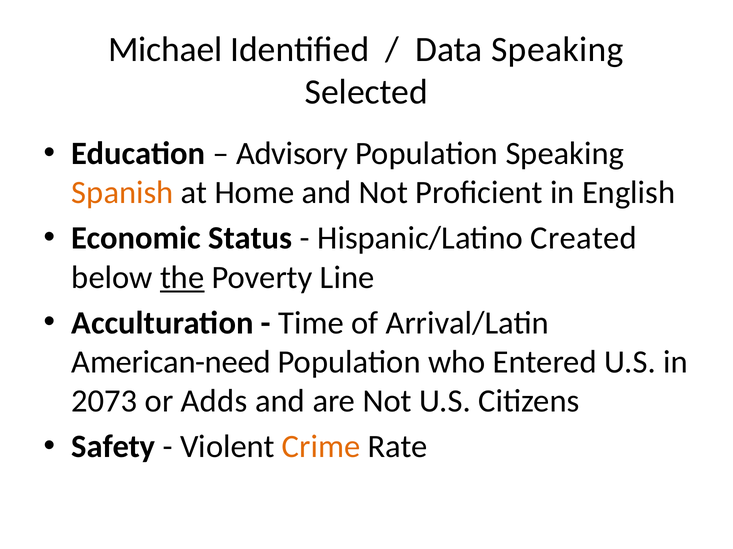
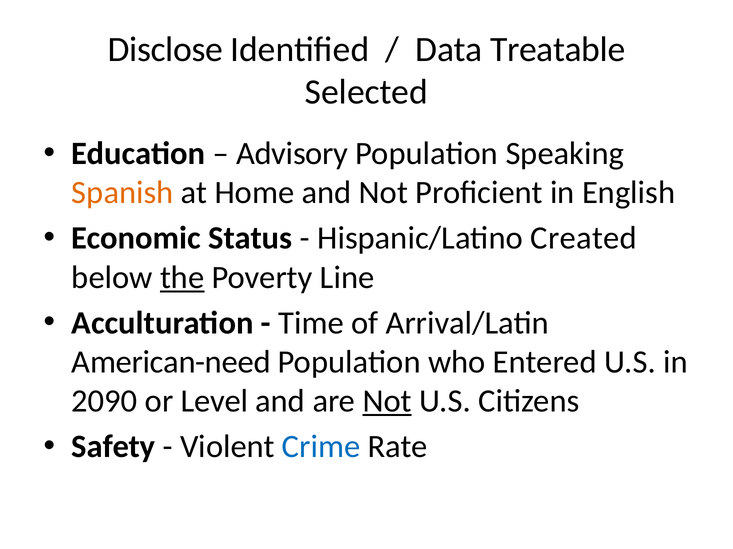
Michael: Michael -> Disclose
Data Speaking: Speaking -> Treatable
2073: 2073 -> 2090
Adds: Adds -> Level
Not at (387, 402) underline: none -> present
Crime colour: orange -> blue
